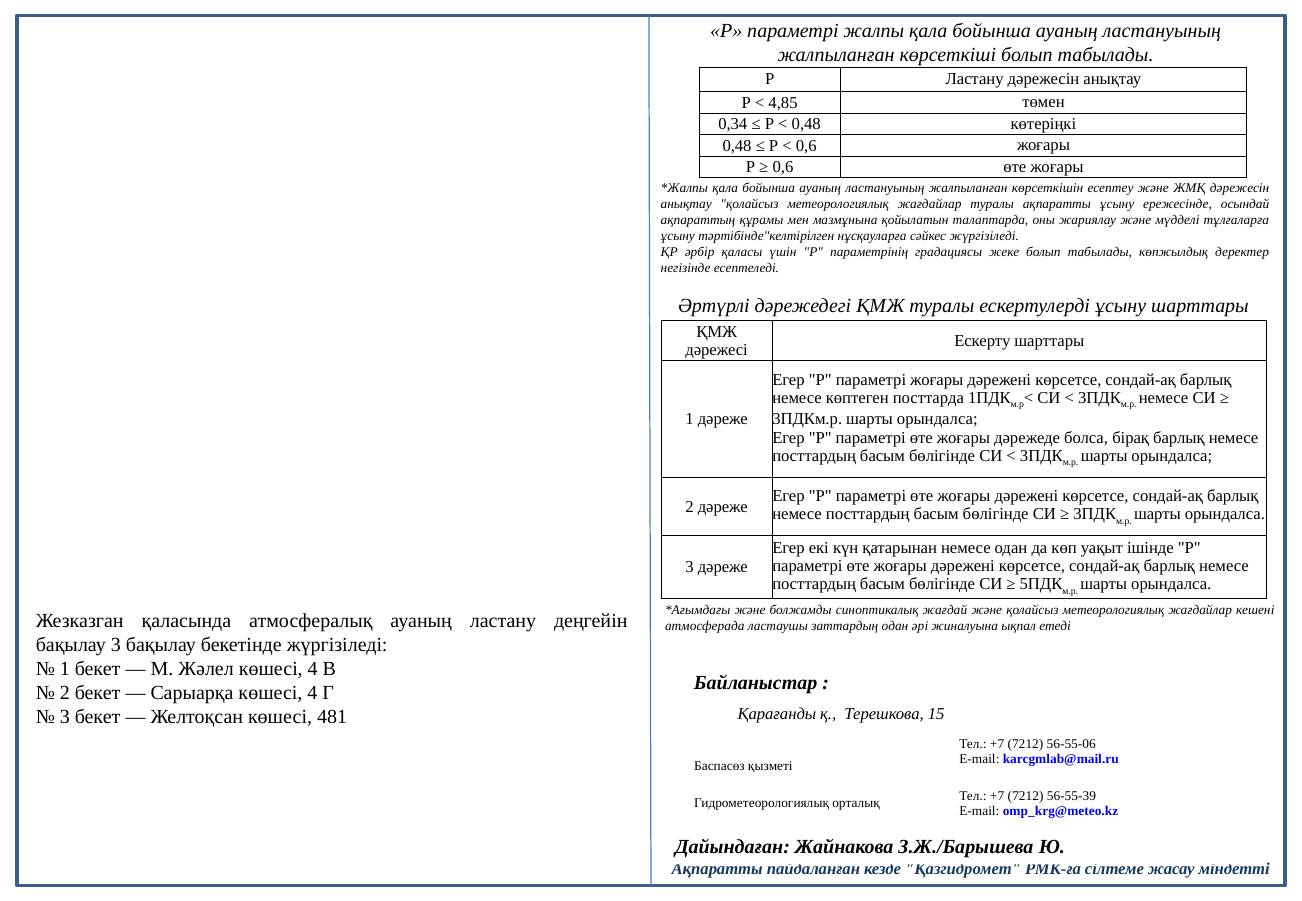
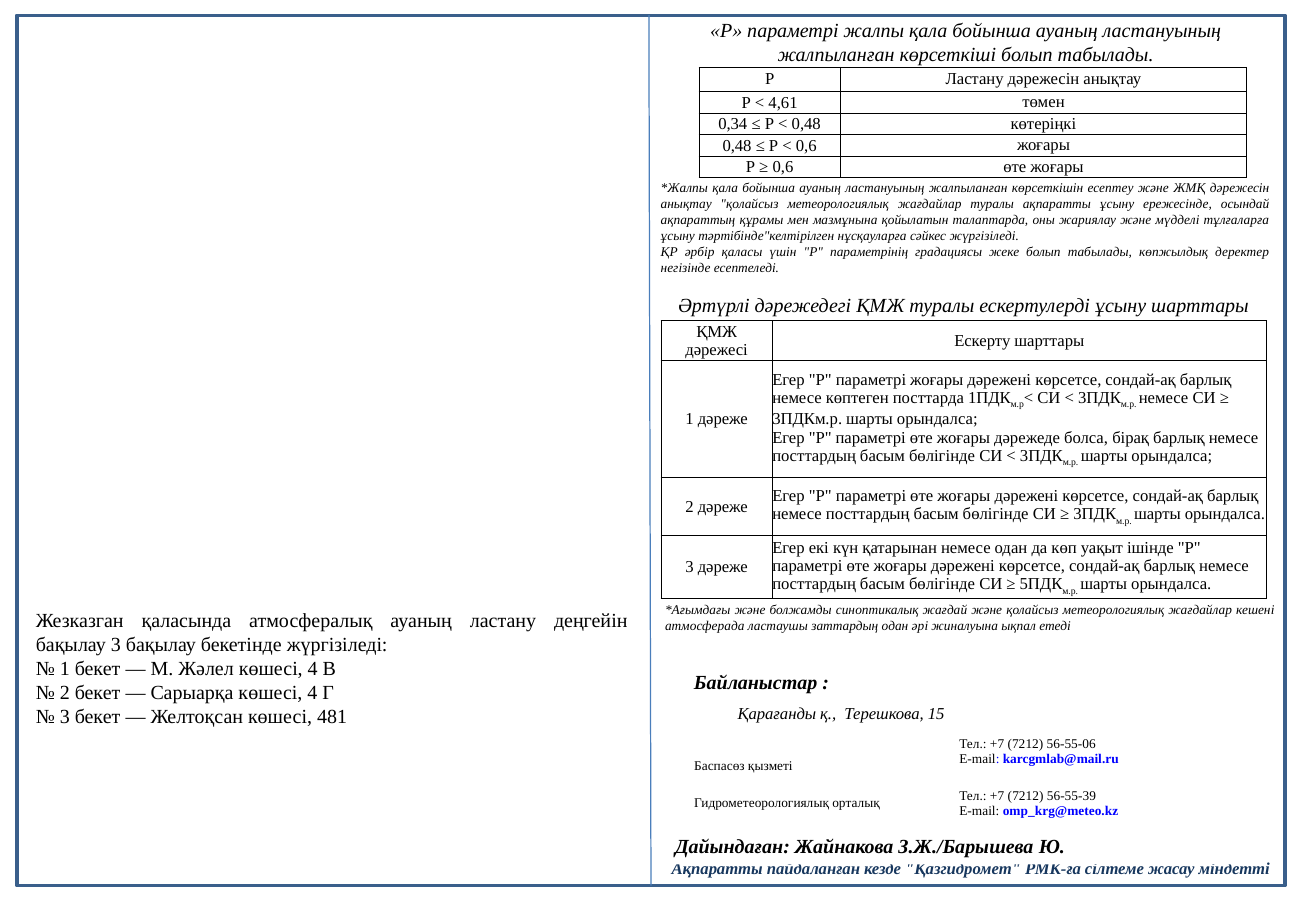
4,85: 4,85 -> 4,61
